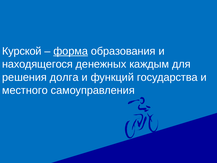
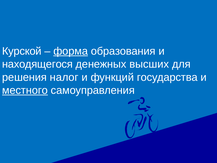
каждым: каждым -> высших
долга: долга -> налог
местного underline: none -> present
